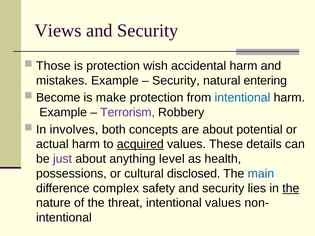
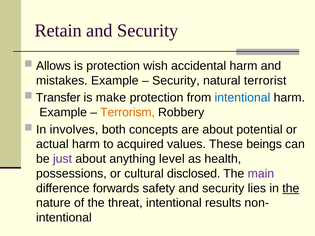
Views: Views -> Retain
Those: Those -> Allows
entering: entering -> terrorist
Become: Become -> Transfer
Terrorism colour: purple -> orange
acquired underline: present -> none
details: details -> beings
main colour: blue -> purple
complex: complex -> forwards
intentional values: values -> results
